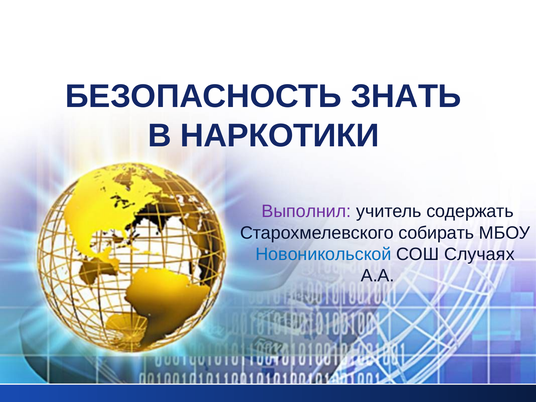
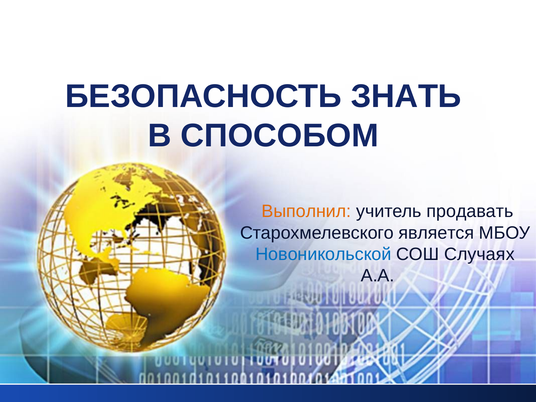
НАРКОТИКИ: НАРКОТИКИ -> СПОСОБОМ
Выполнил colour: purple -> orange
содержать: содержать -> продавать
собирать: собирать -> является
